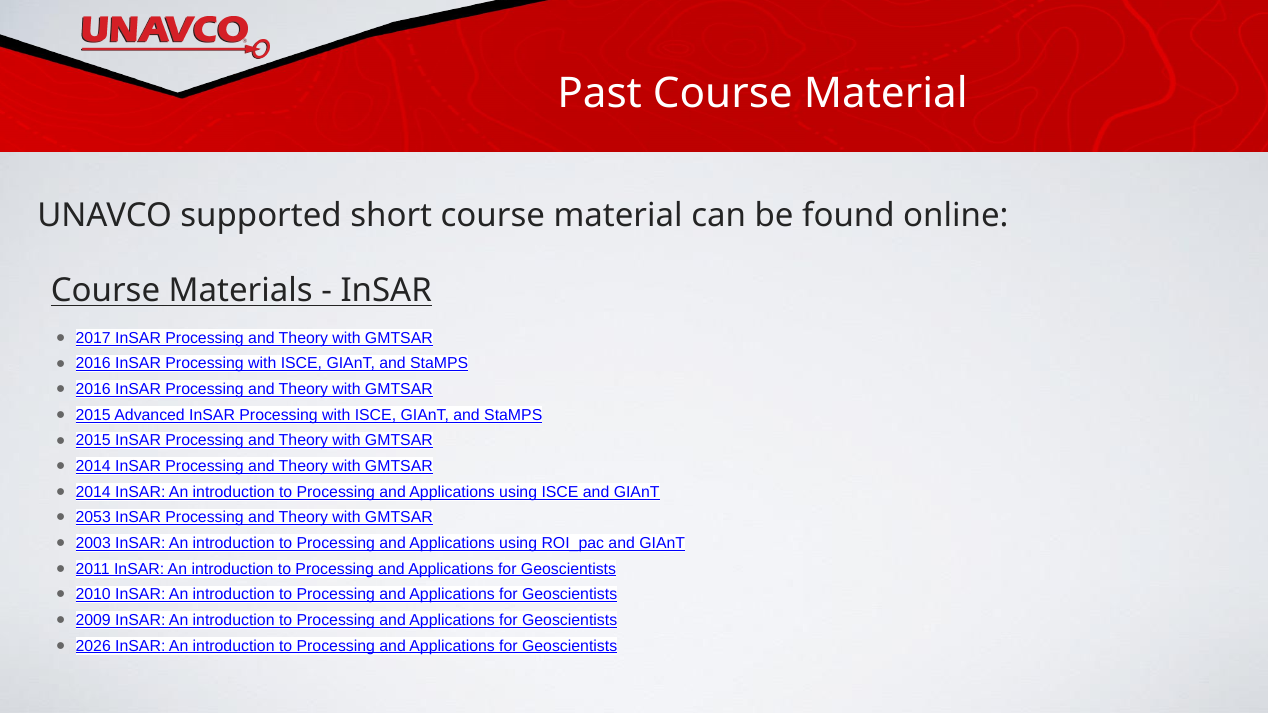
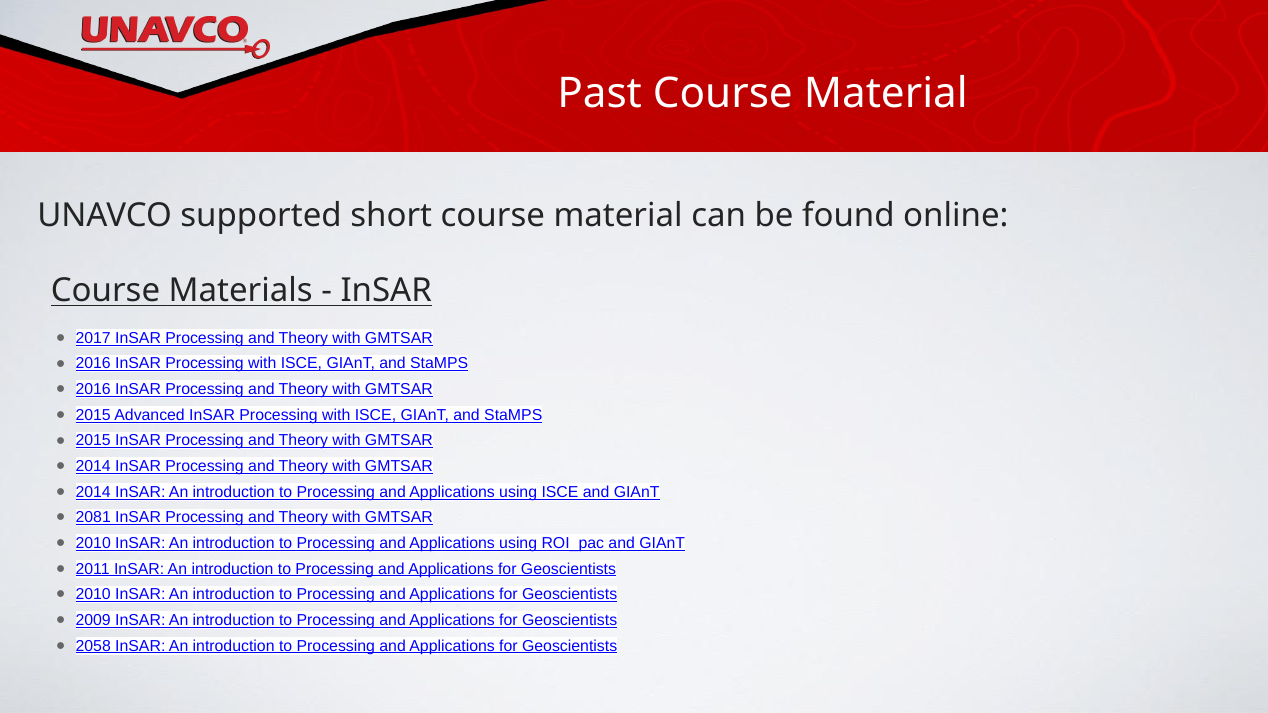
2053: 2053 -> 2081
2003 at (93, 543): 2003 -> 2010
2026: 2026 -> 2058
